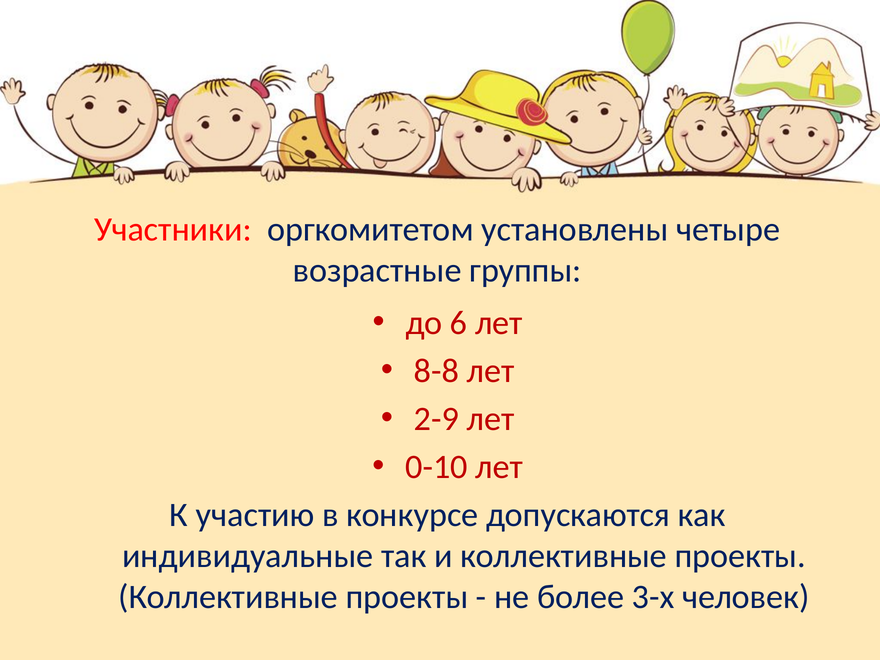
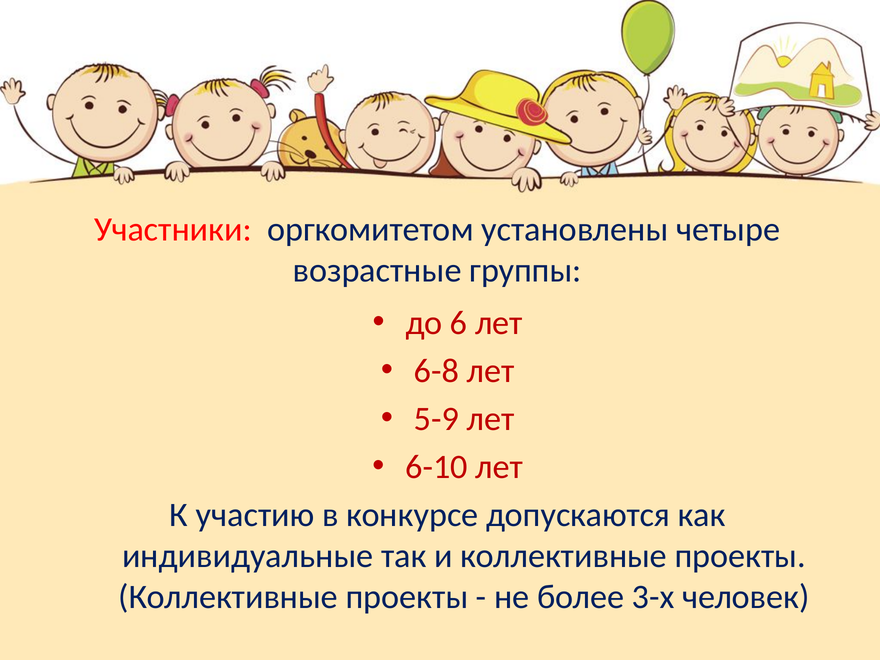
8-8: 8-8 -> 6-8
2-9: 2-9 -> 5-9
0-10: 0-10 -> 6-10
